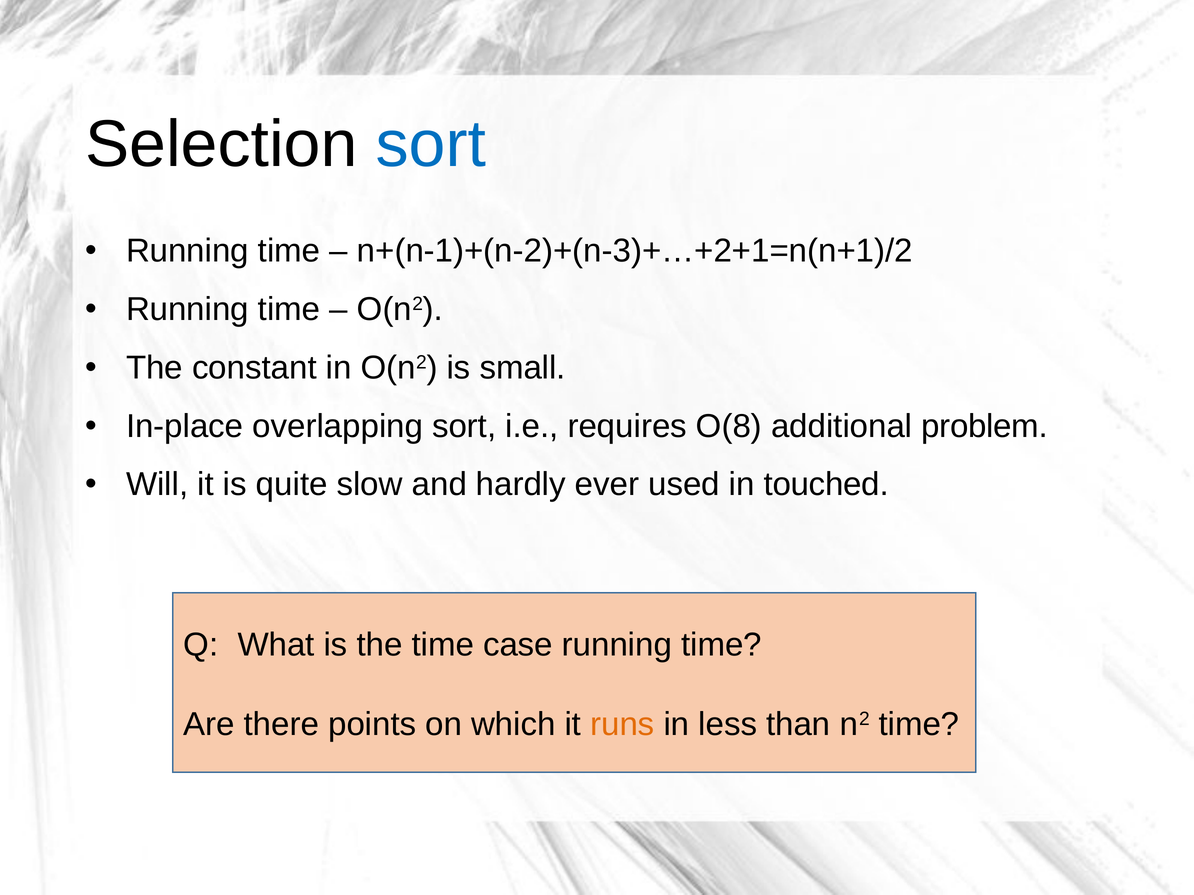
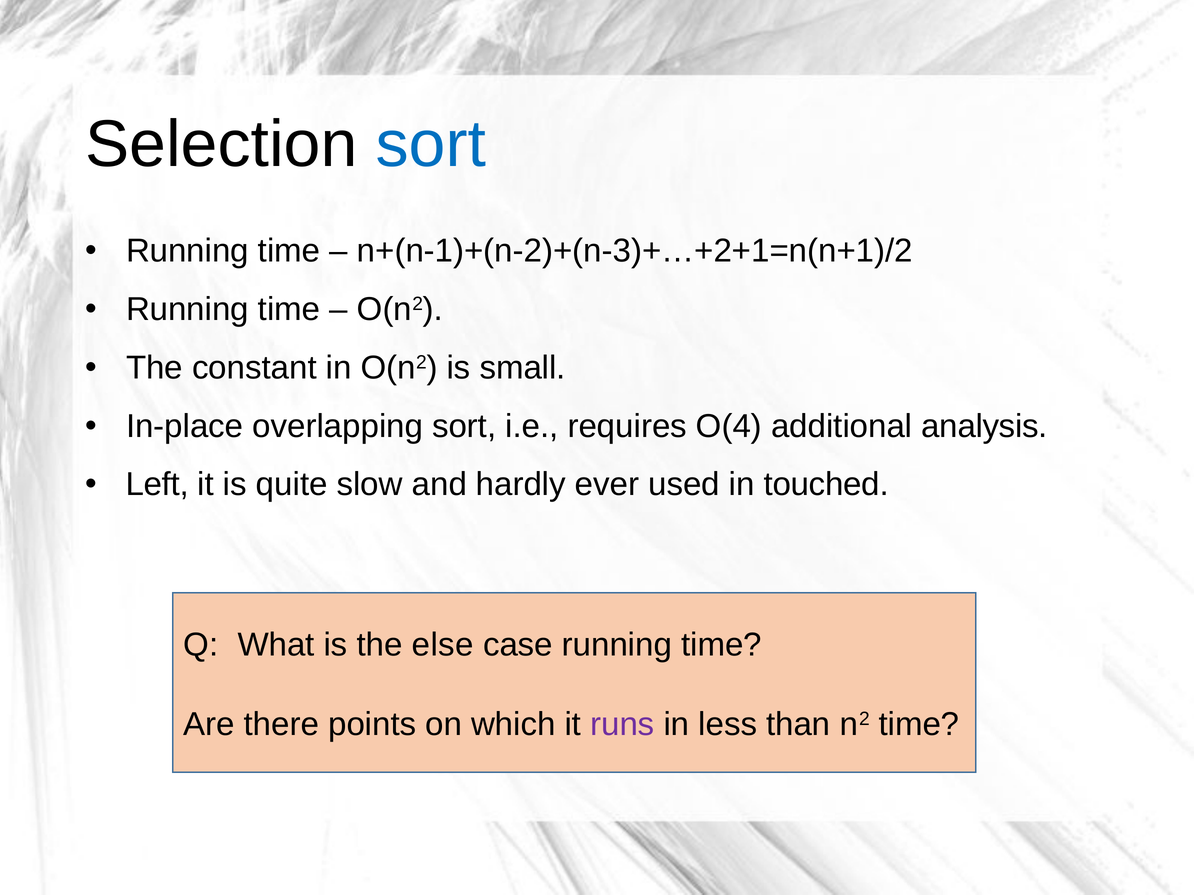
O(8: O(8 -> O(4
problem: problem -> analysis
Will: Will -> Left
the time: time -> else
runs colour: orange -> purple
